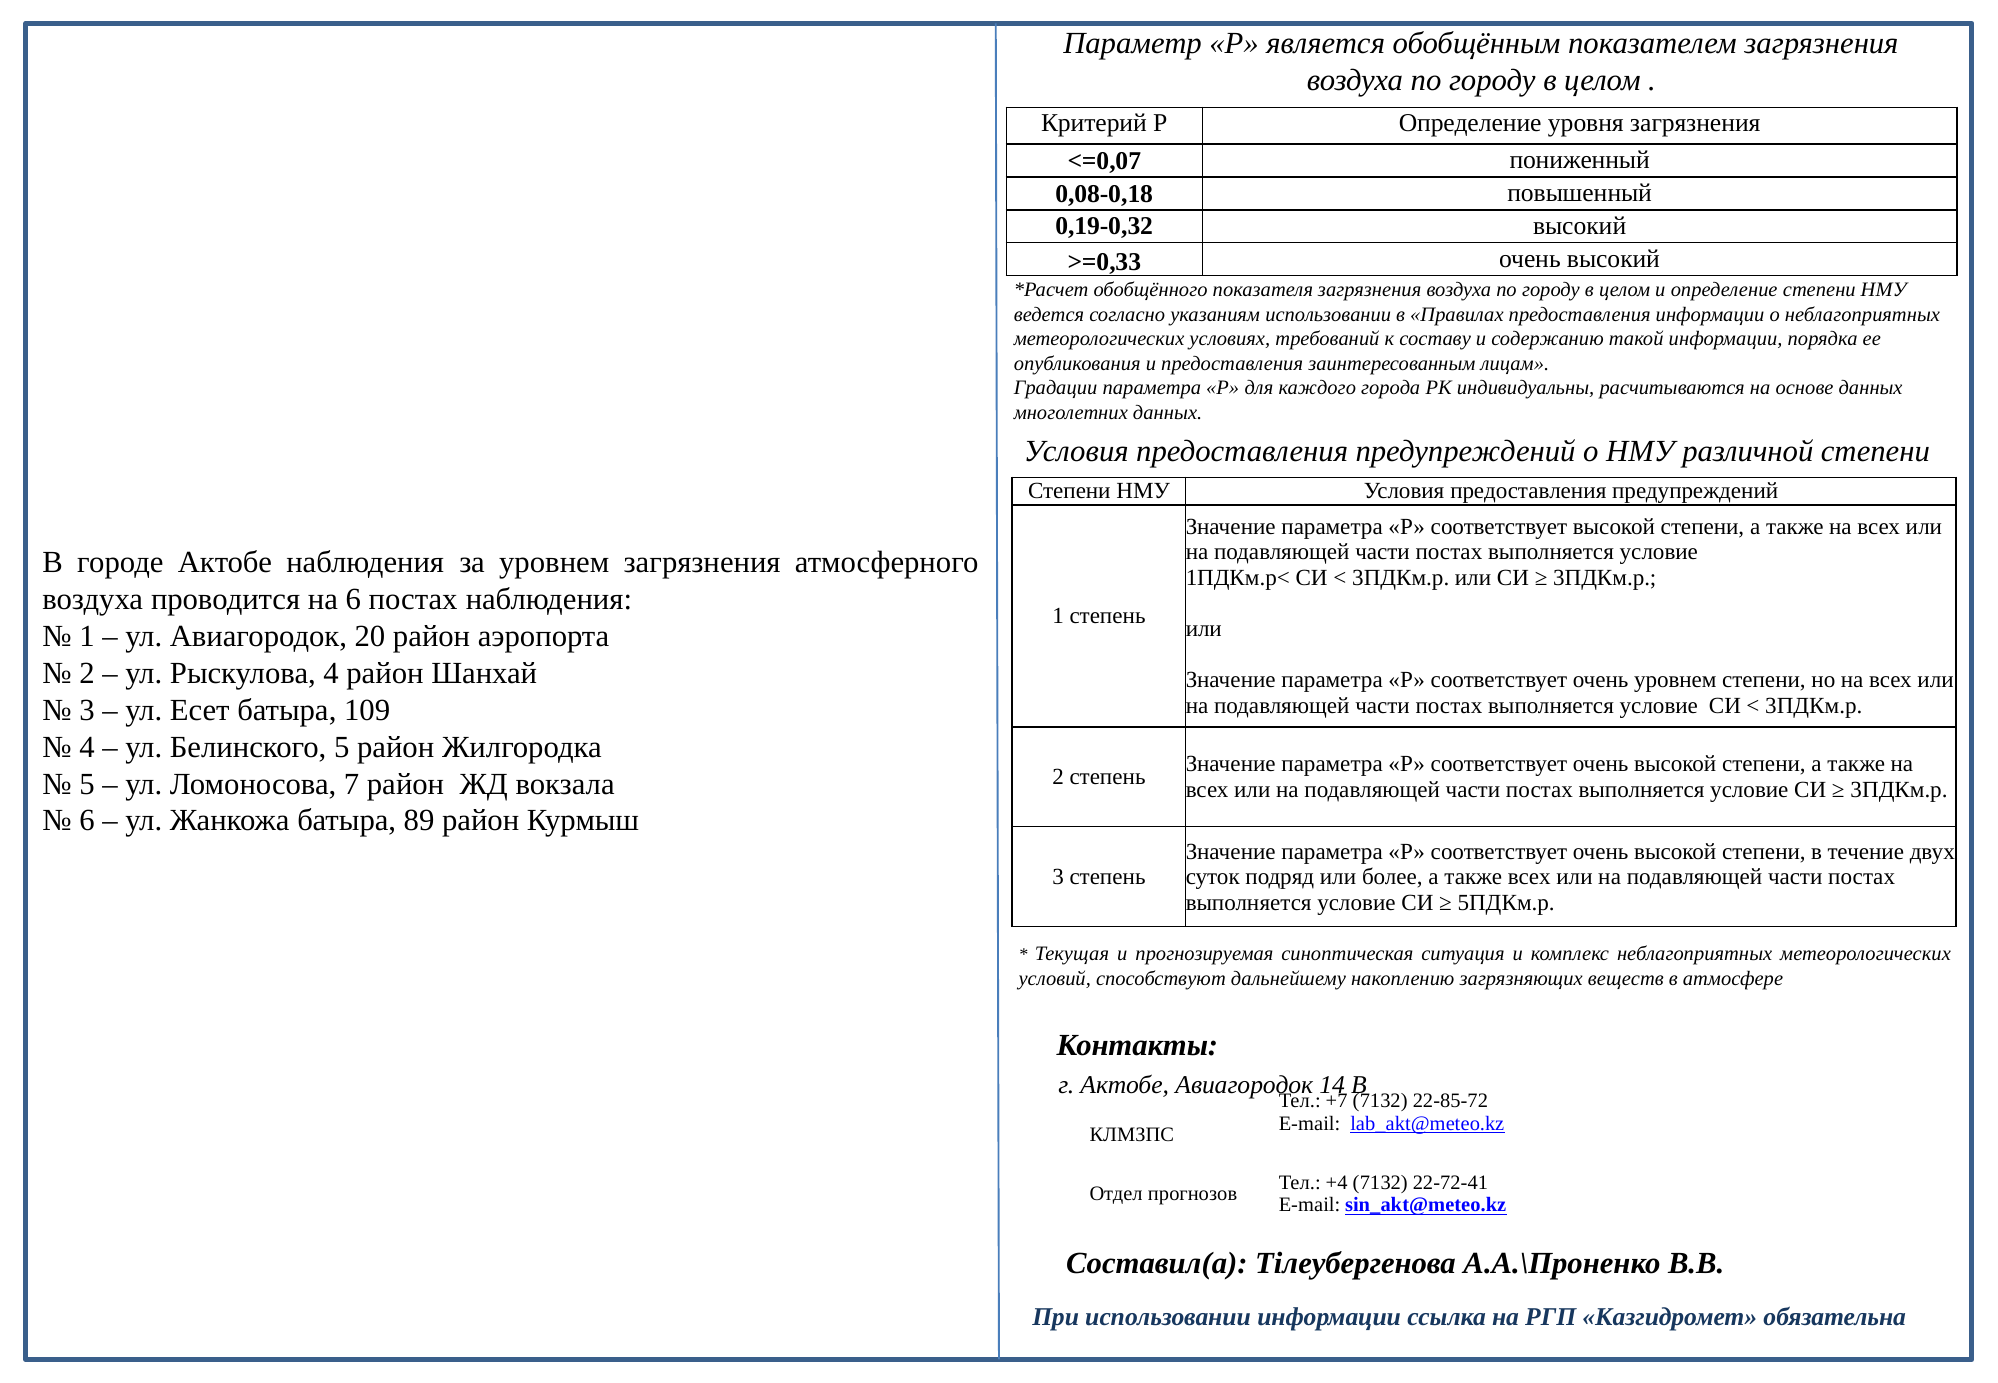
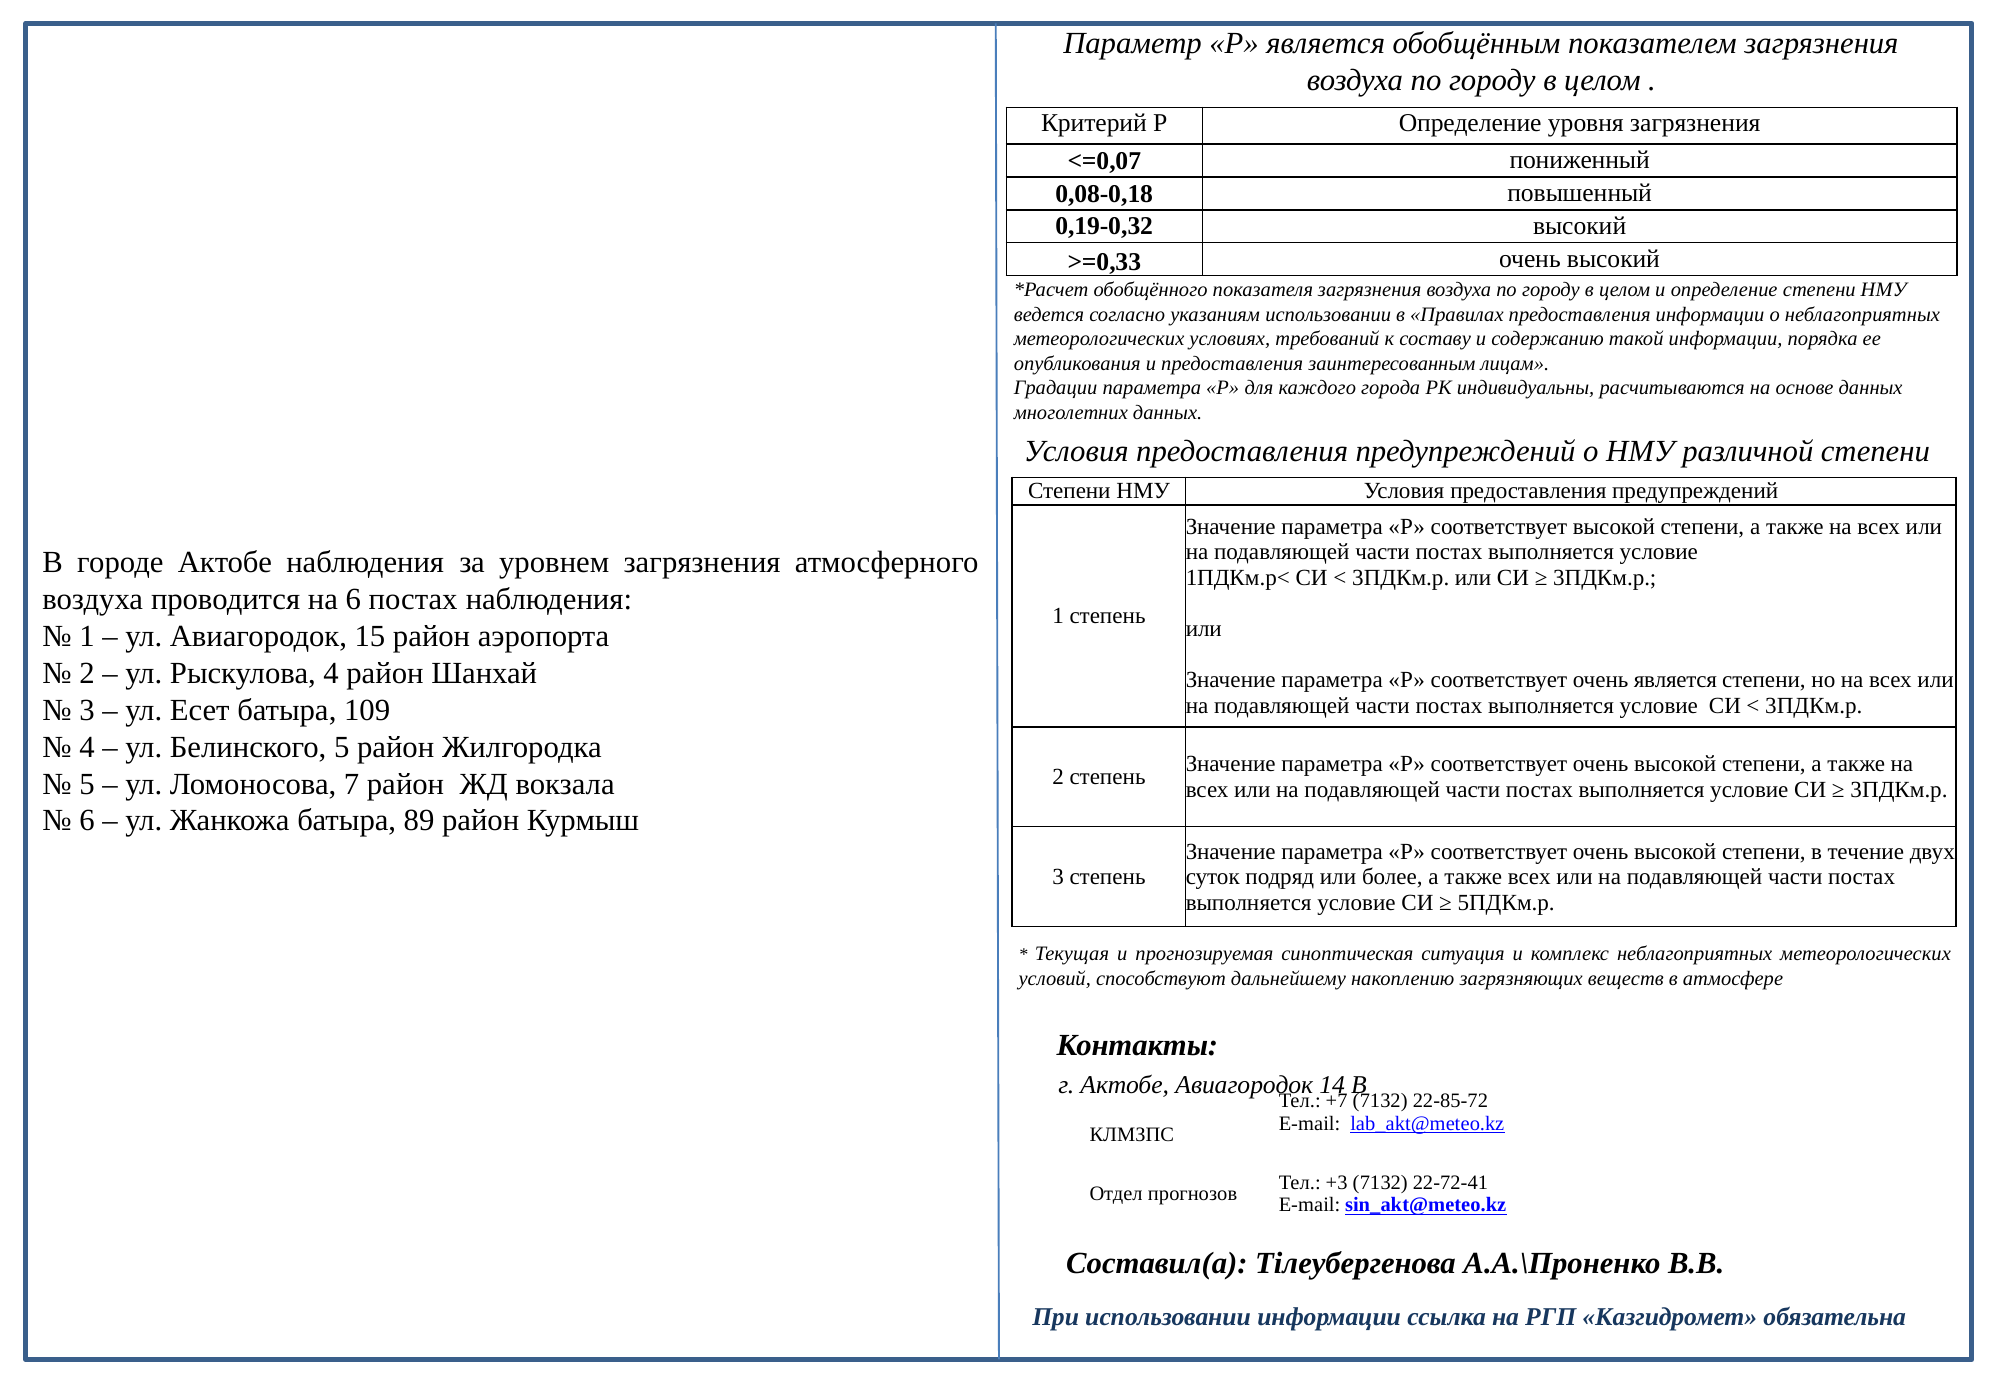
20: 20 -> 15
очень уровнем: уровнем -> является
+4: +4 -> +3
